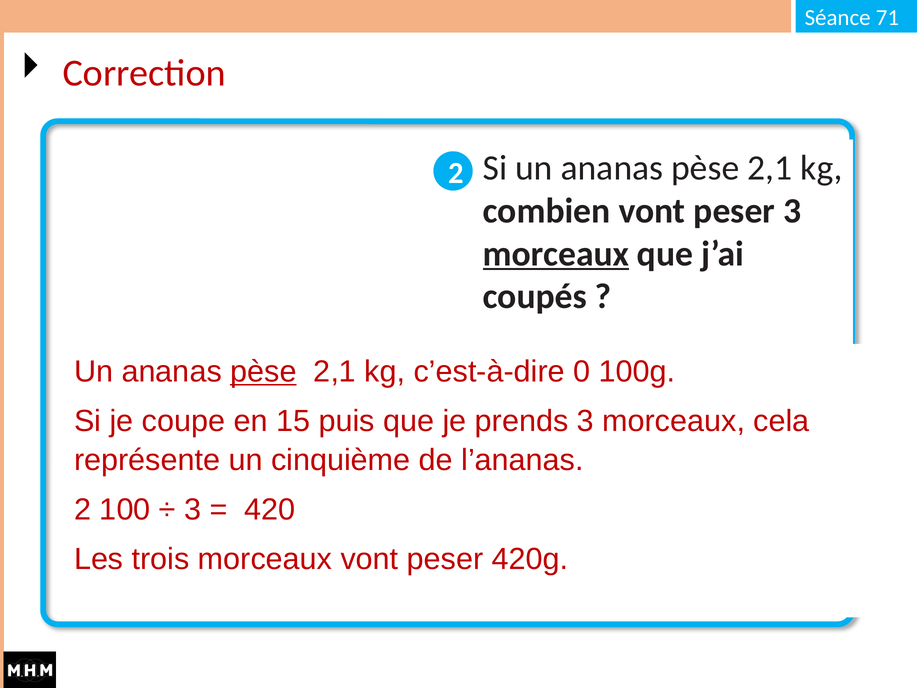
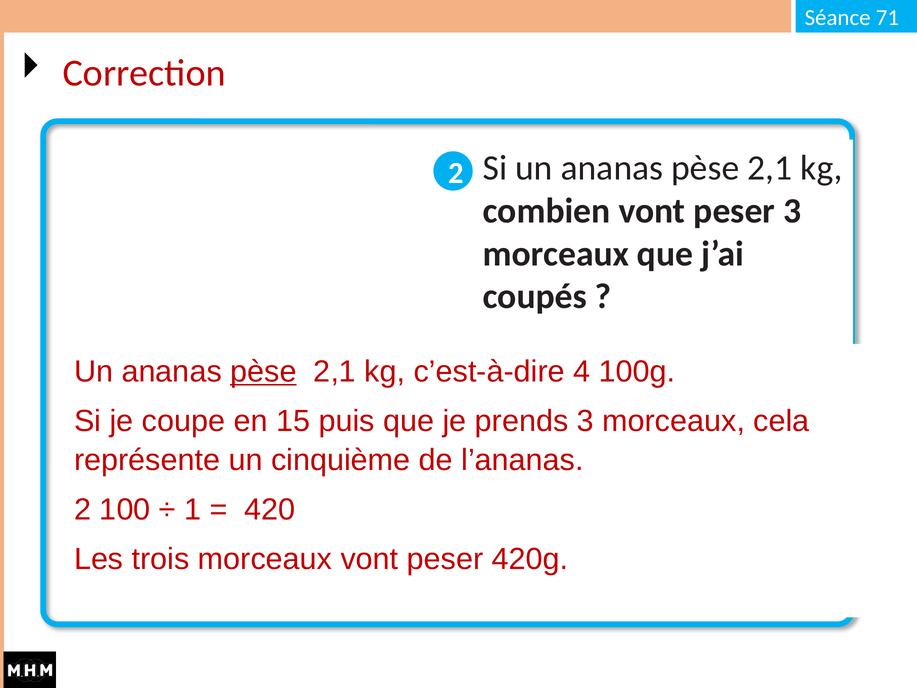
morceaux at (556, 254) underline: present -> none
0: 0 -> 4
3 at (193, 510): 3 -> 1
